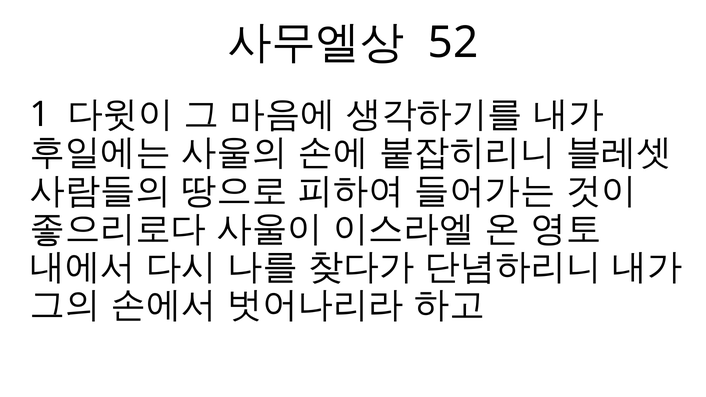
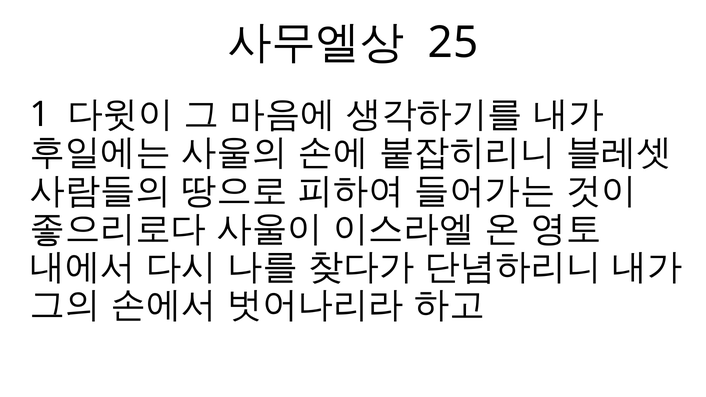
52: 52 -> 25
